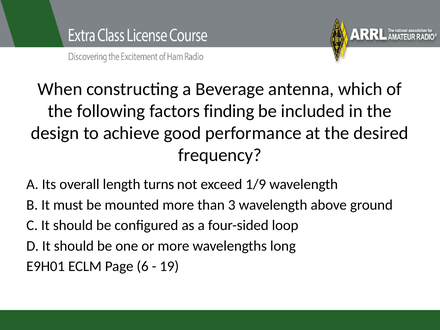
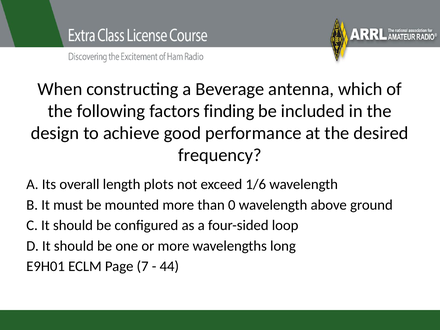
turns: turns -> plots
1/9: 1/9 -> 1/6
3: 3 -> 0
6: 6 -> 7
19: 19 -> 44
